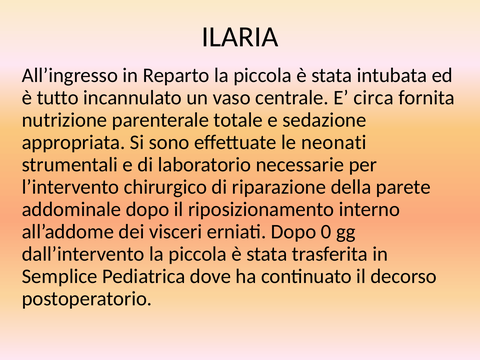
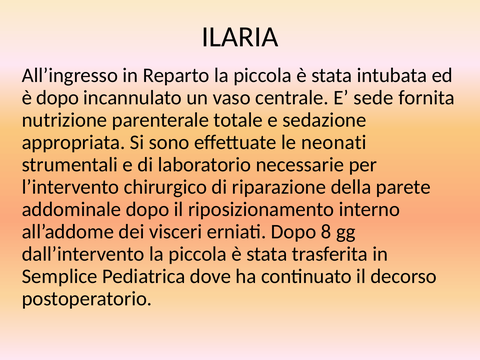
è tutto: tutto -> dopo
circa: circa -> sede
0: 0 -> 8
